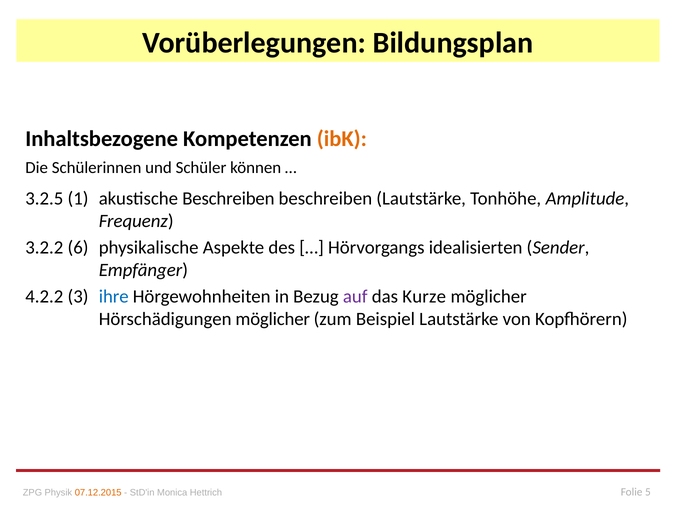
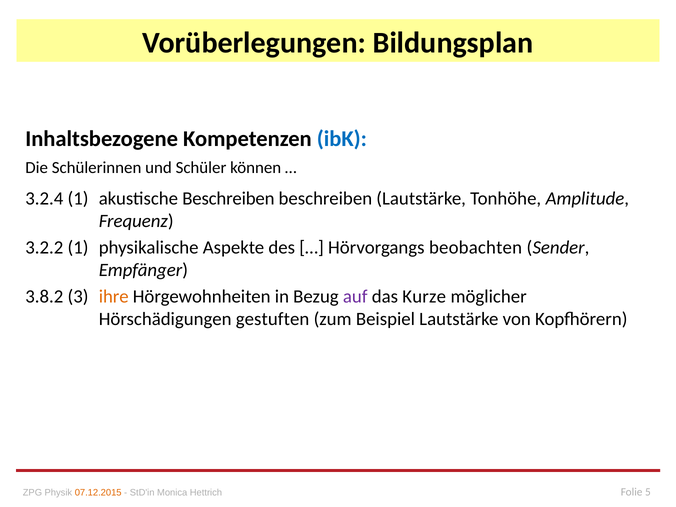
ibK colour: orange -> blue
3.2.5: 3.2.5 -> 3.2.4
3.2.2 6: 6 -> 1
idealisierten: idealisierten -> beobachten
4.2.2: 4.2.2 -> 3.8.2
ihre colour: blue -> orange
Hörschädigungen möglicher: möglicher -> gestuften
